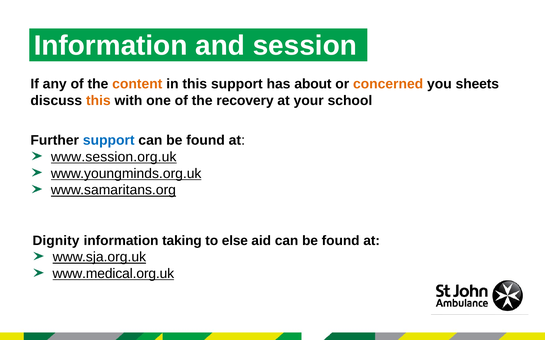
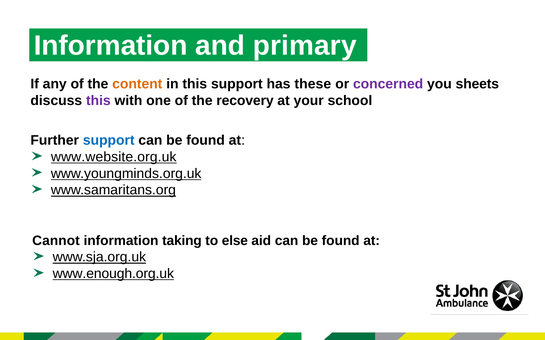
session: session -> primary
about: about -> these
concerned colour: orange -> purple
this at (98, 101) colour: orange -> purple
www.session.org.uk: www.session.org.uk -> www.website.org.uk
Dignity: Dignity -> Cannot
www.medical.org.uk: www.medical.org.uk -> www.enough.org.uk
